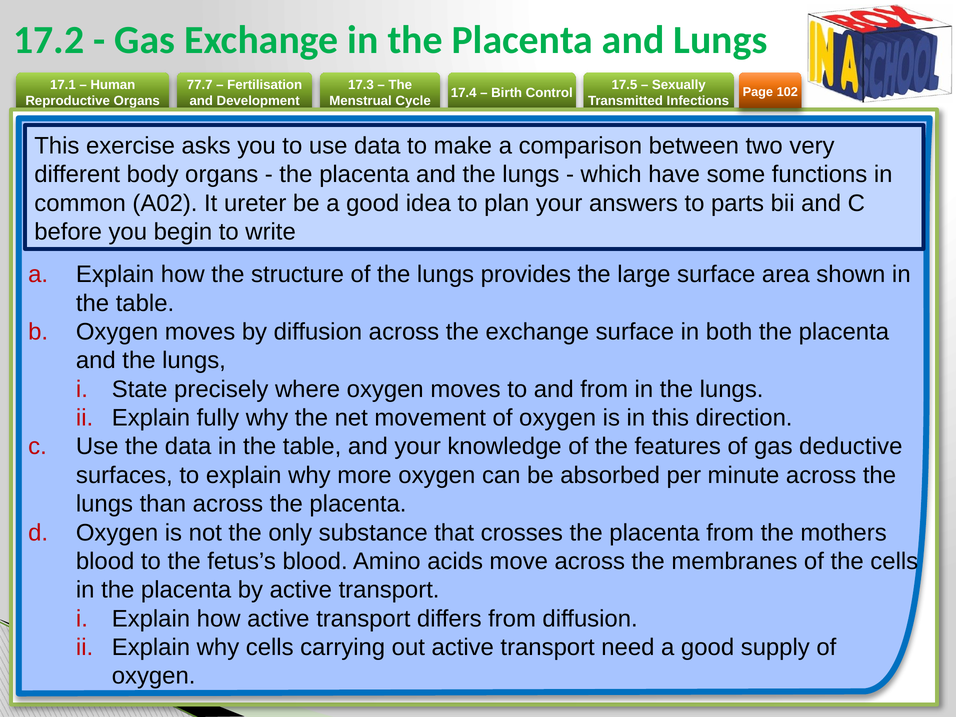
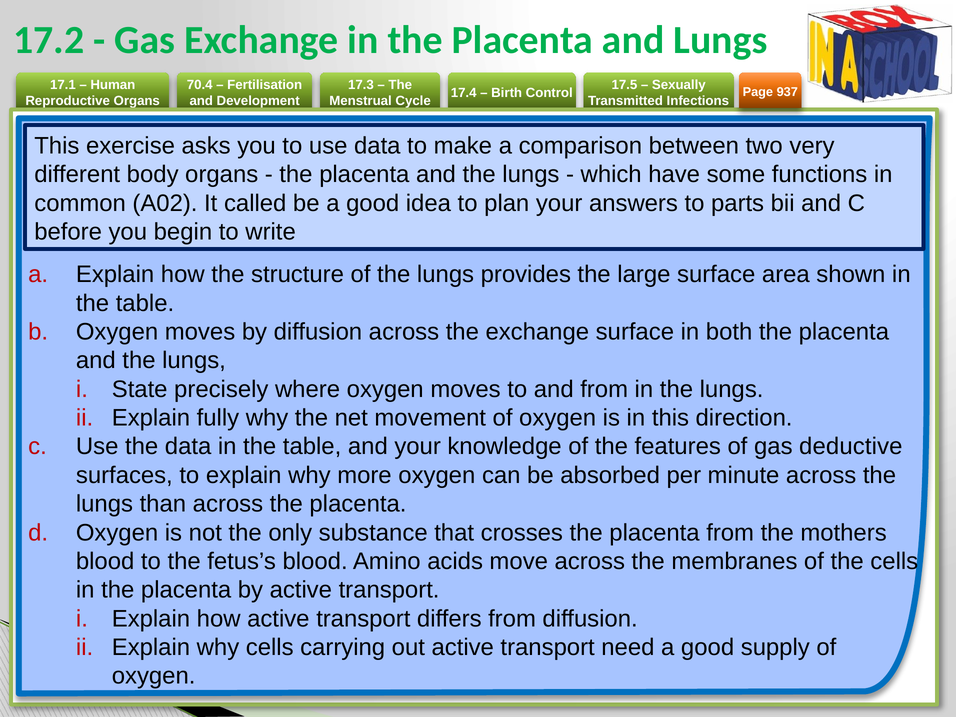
77.7: 77.7 -> 70.4
102: 102 -> 937
ureter: ureter -> called
